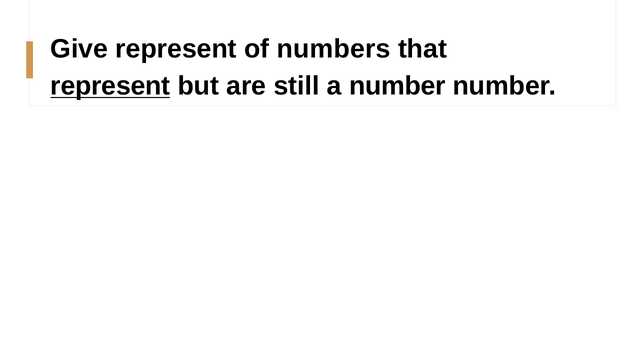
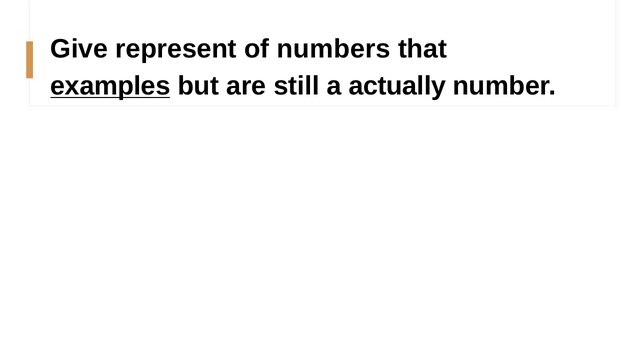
represent at (110, 86): represent -> examples
a number: number -> actually
